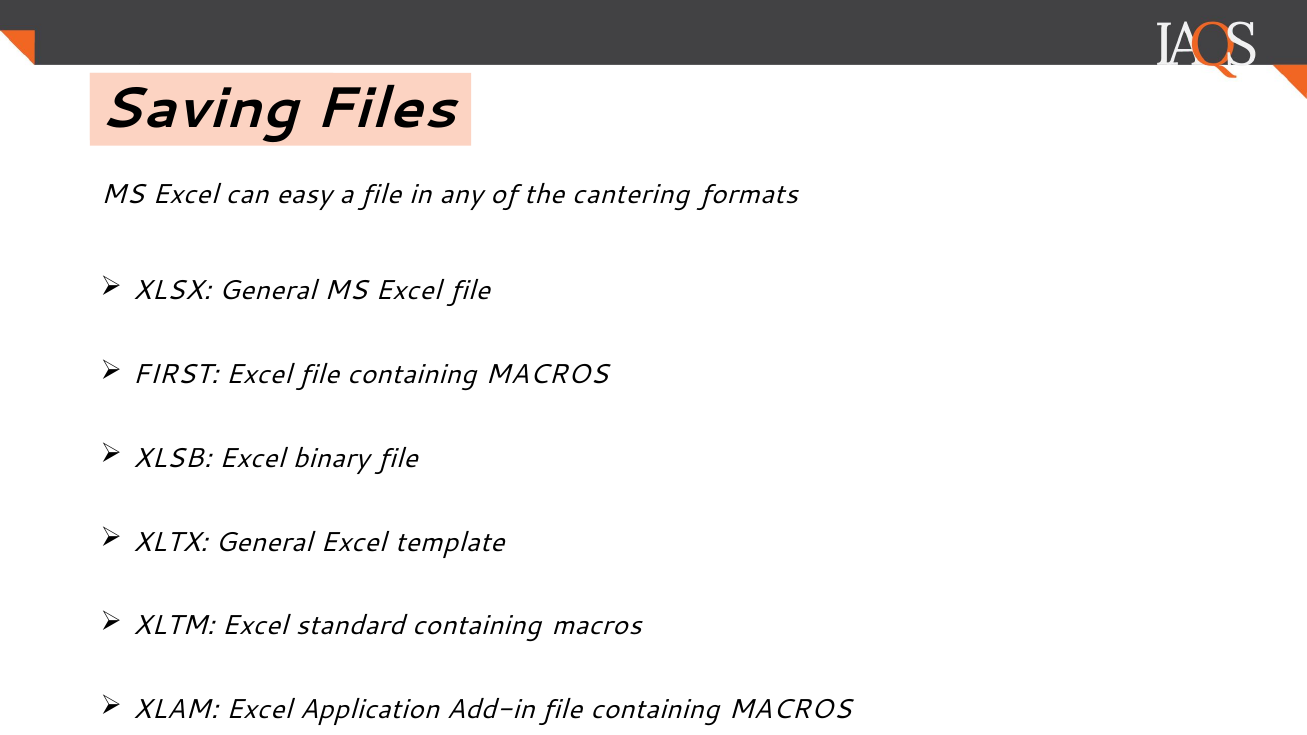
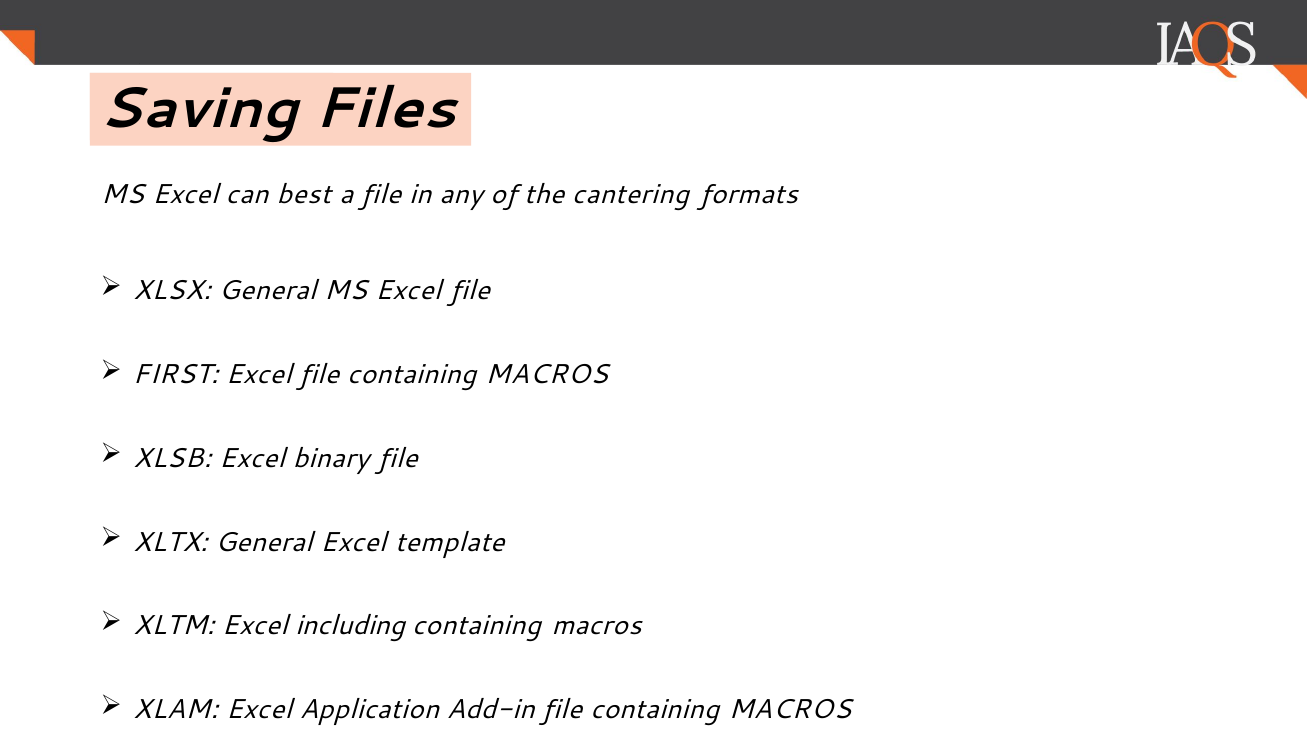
easy: easy -> best
standard: standard -> including
